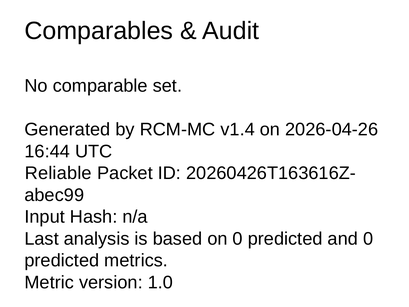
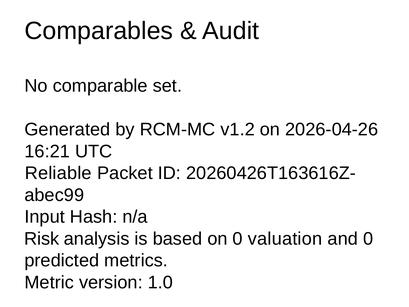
v1.4: v1.4 -> v1.2
16:44: 16:44 -> 16:21
Last: Last -> Risk
on 0 predicted: predicted -> valuation
